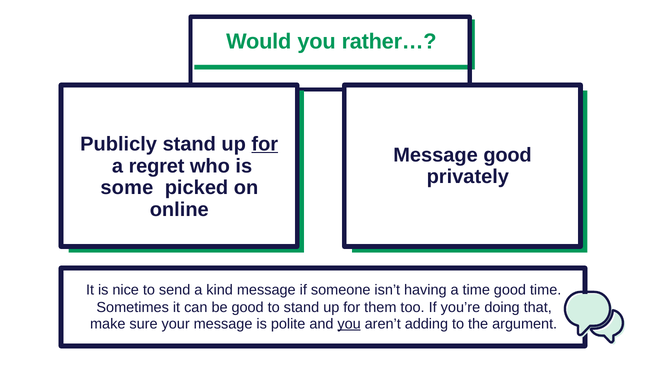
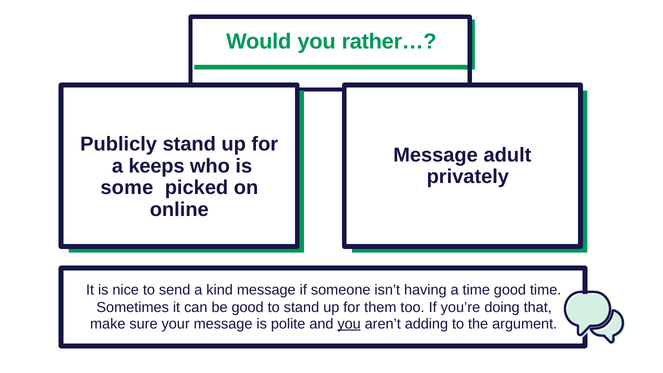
for at (265, 144) underline: present -> none
Message good: good -> adult
regret: regret -> keeps
